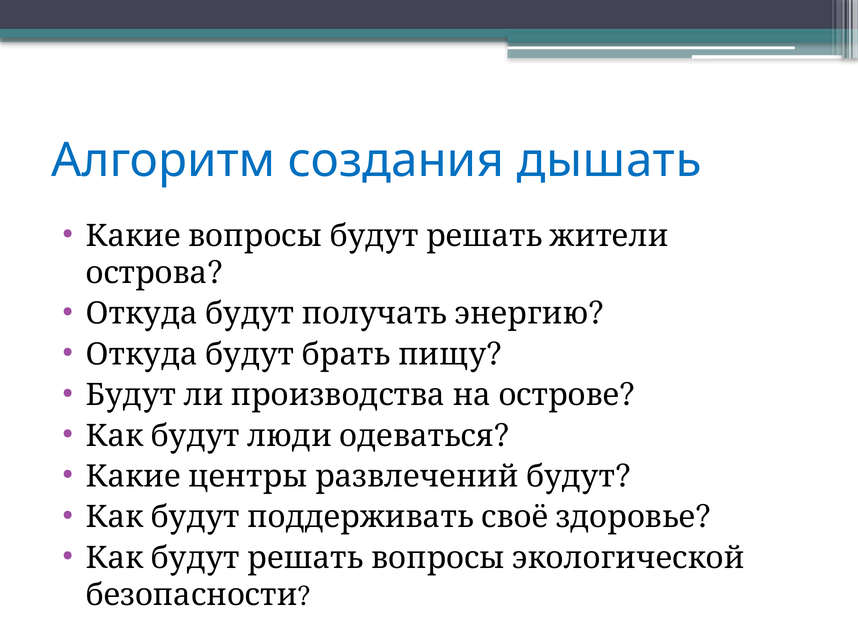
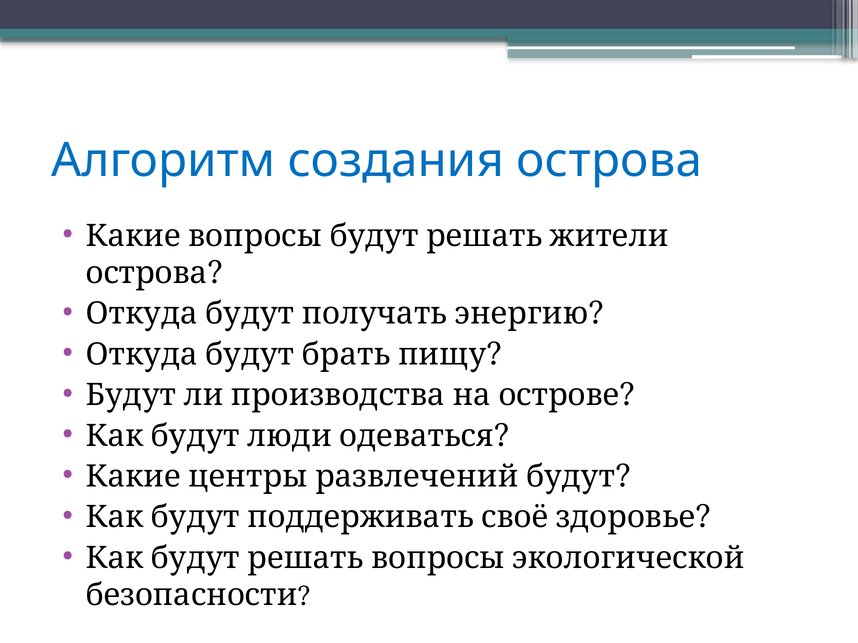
создания дышать: дышать -> острова
